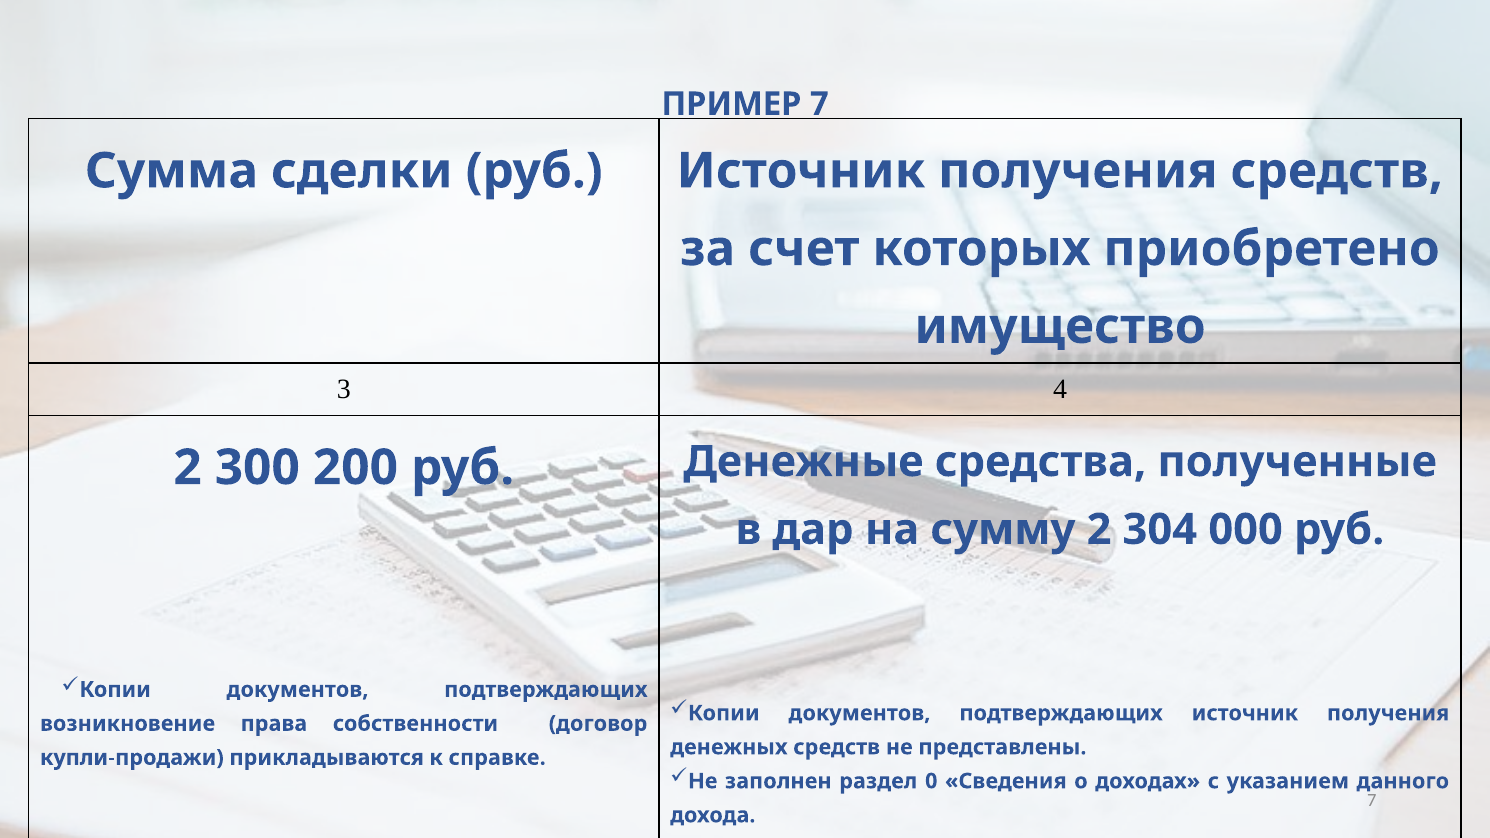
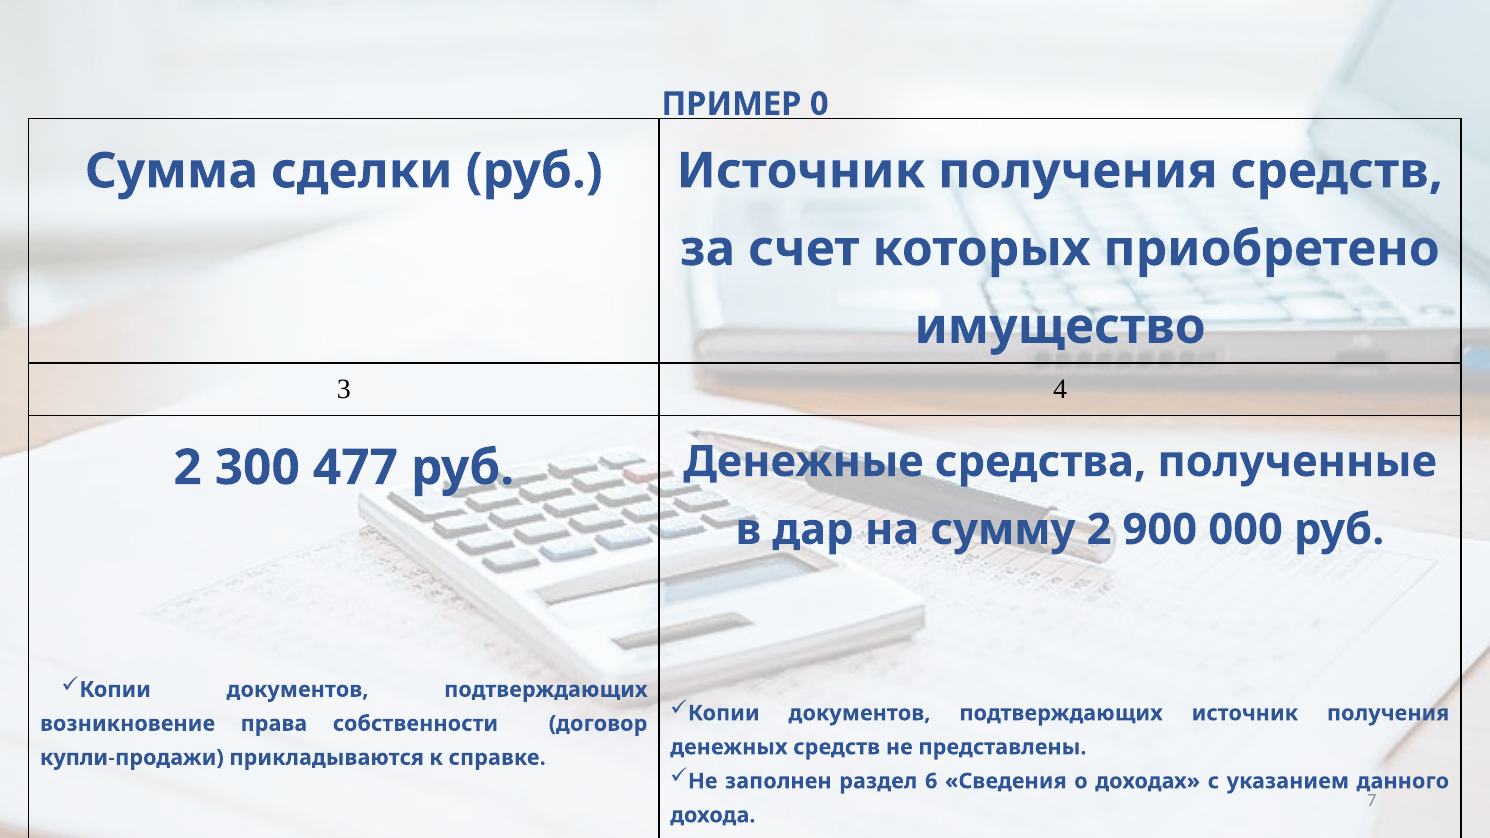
ПРИМЕР 7: 7 -> 0
200: 200 -> 477
304: 304 -> 900
0: 0 -> 6
